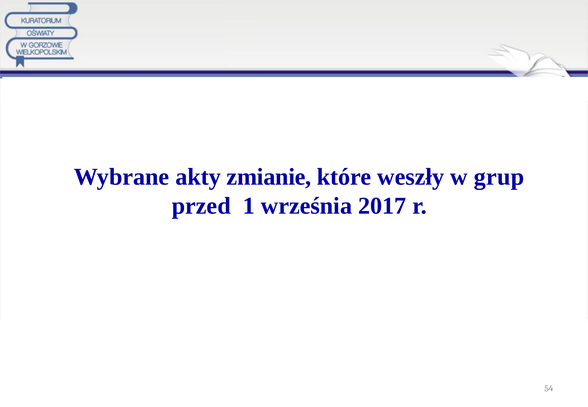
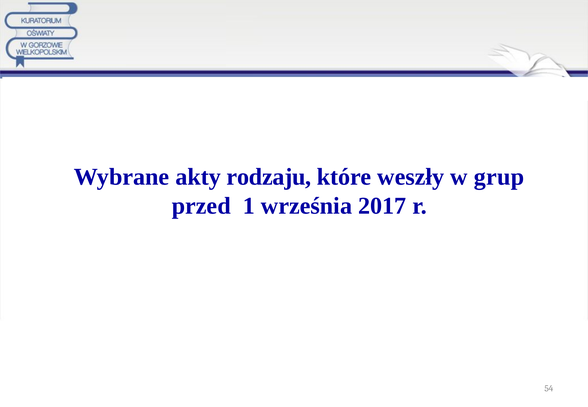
zmianie: zmianie -> rodzaju
